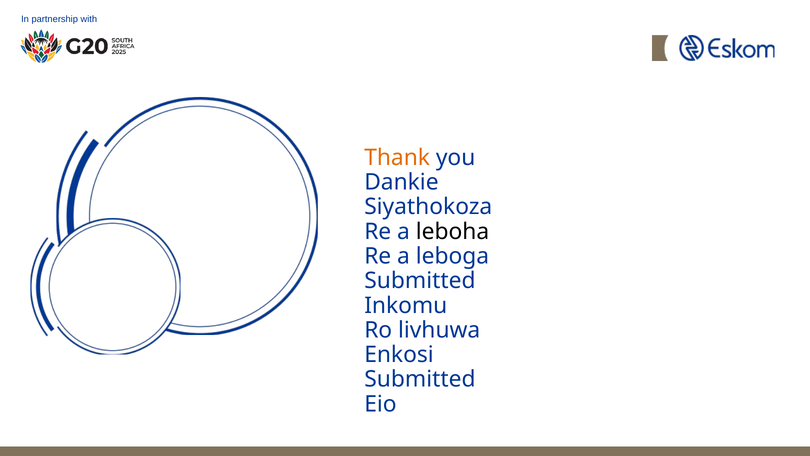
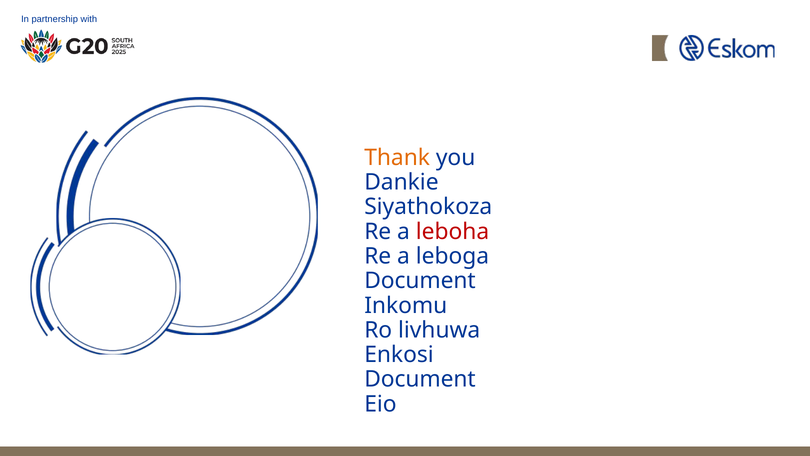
leboha colour: black -> red
Submitted at (420, 281): Submitted -> Document
Submitted at (420, 379): Submitted -> Document
